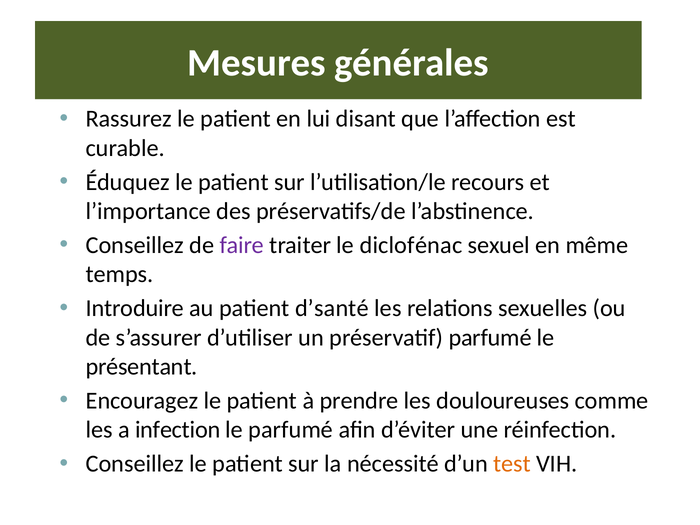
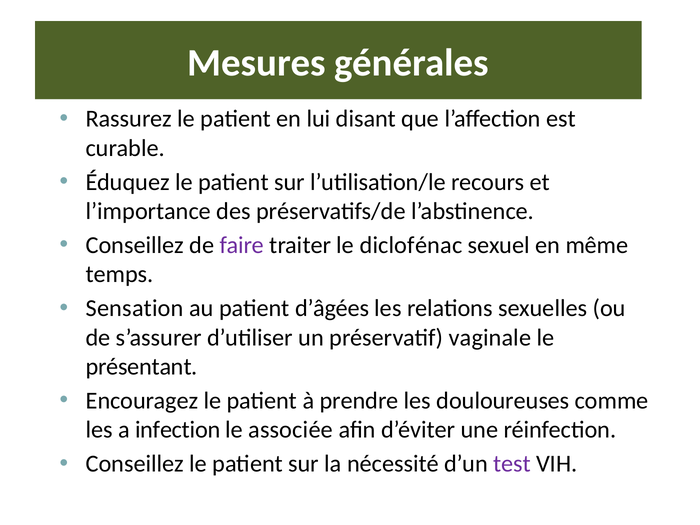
Introduire: Introduire -> Sensation
d’santé: d’santé -> d’âgées
préservatif parfumé: parfumé -> vaginale
le parfumé: parfumé -> associée
test colour: orange -> purple
